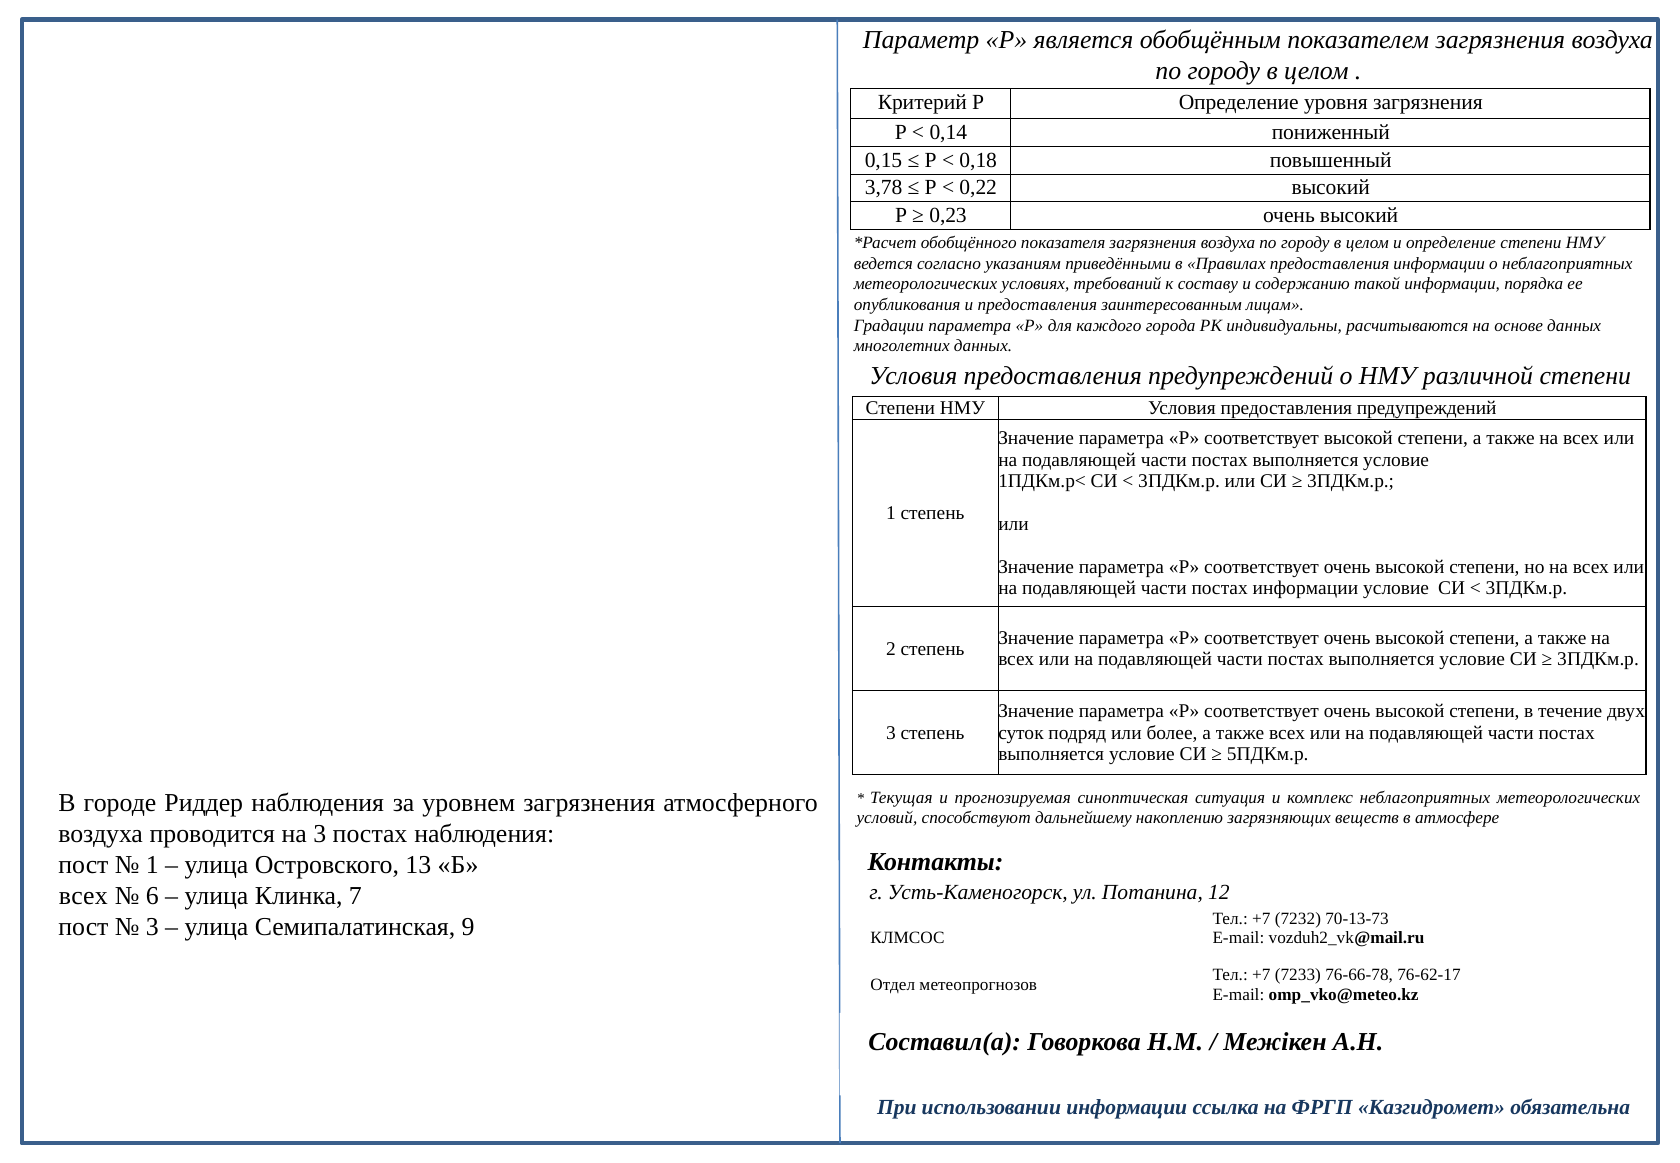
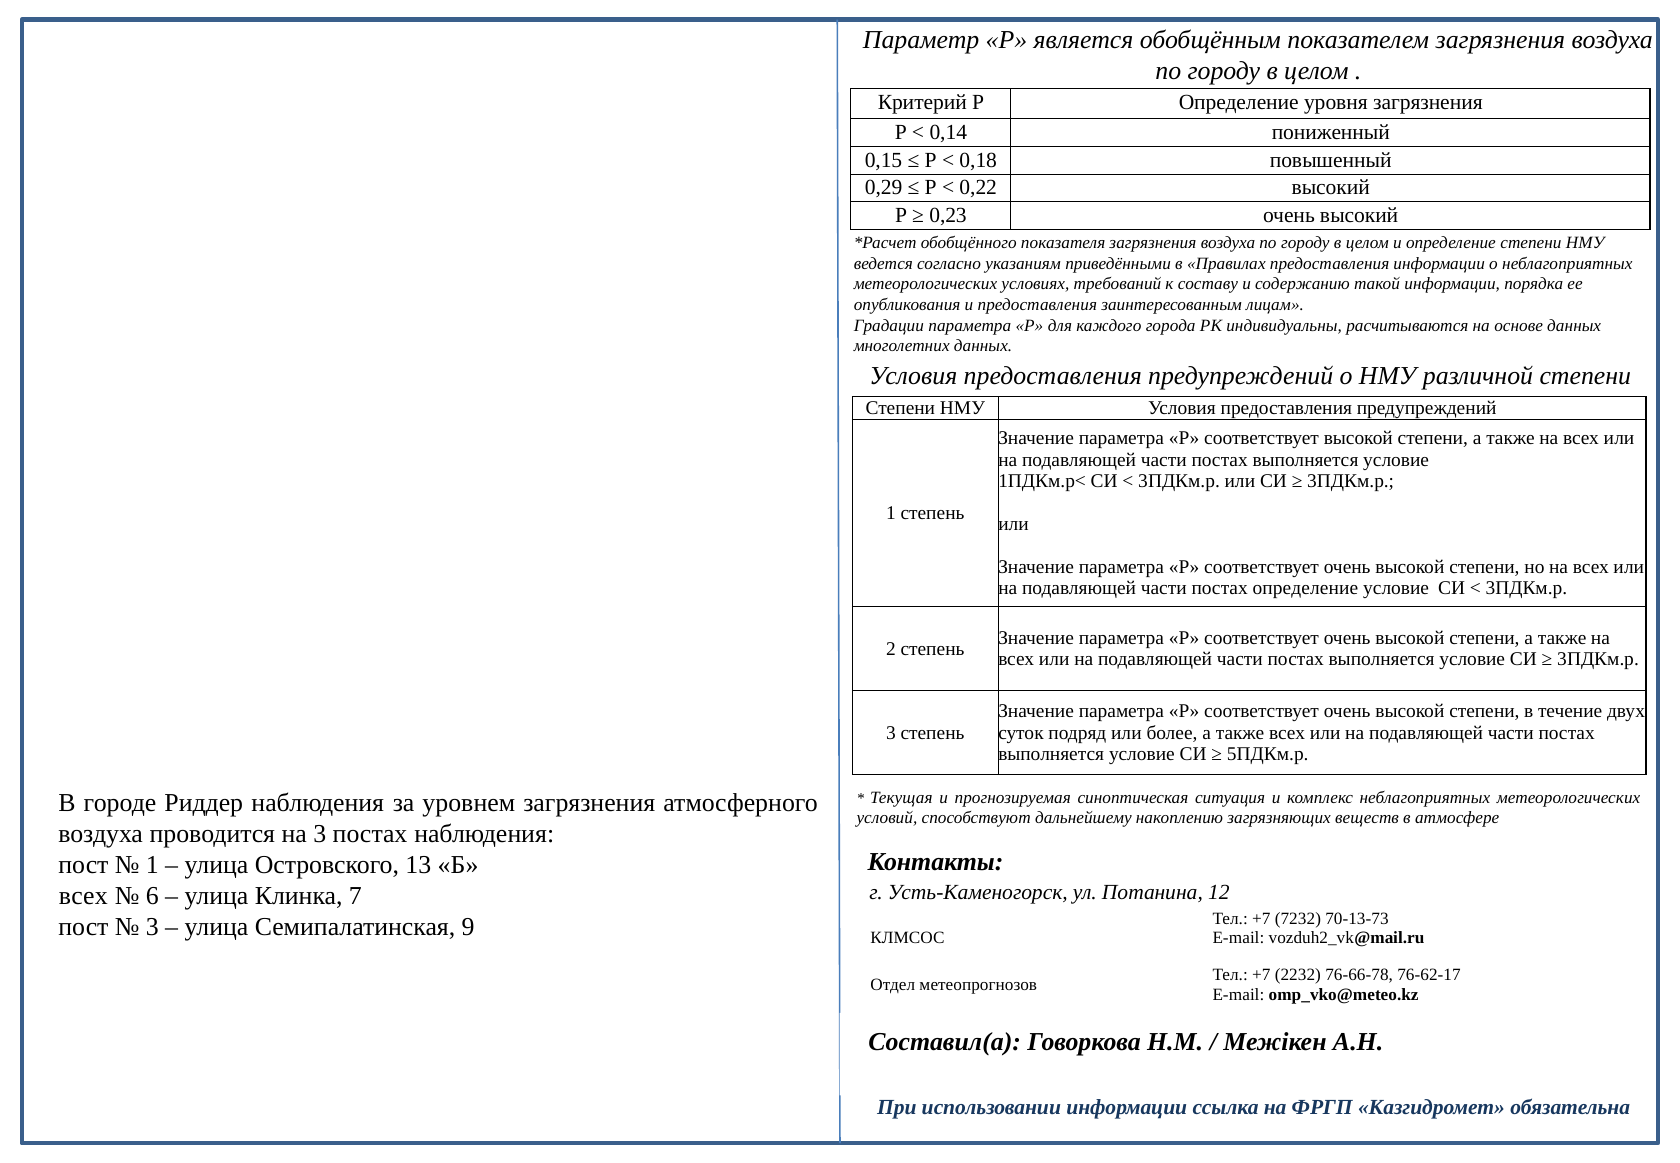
3,78: 3,78 -> 0,29
постах информации: информации -> определение
7233: 7233 -> 2232
